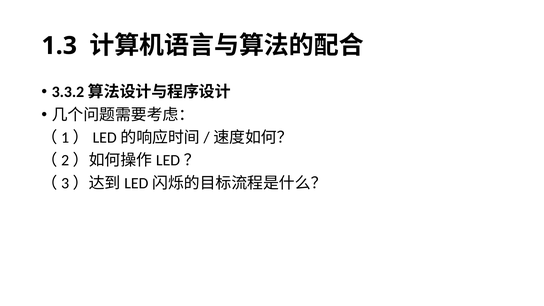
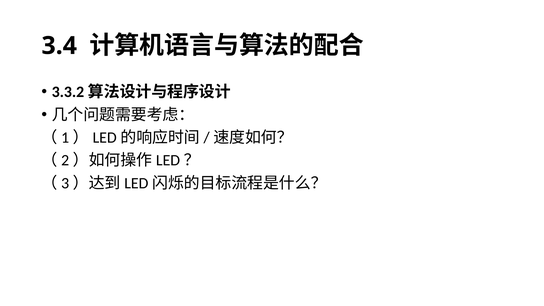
1.3: 1.3 -> 3.4
